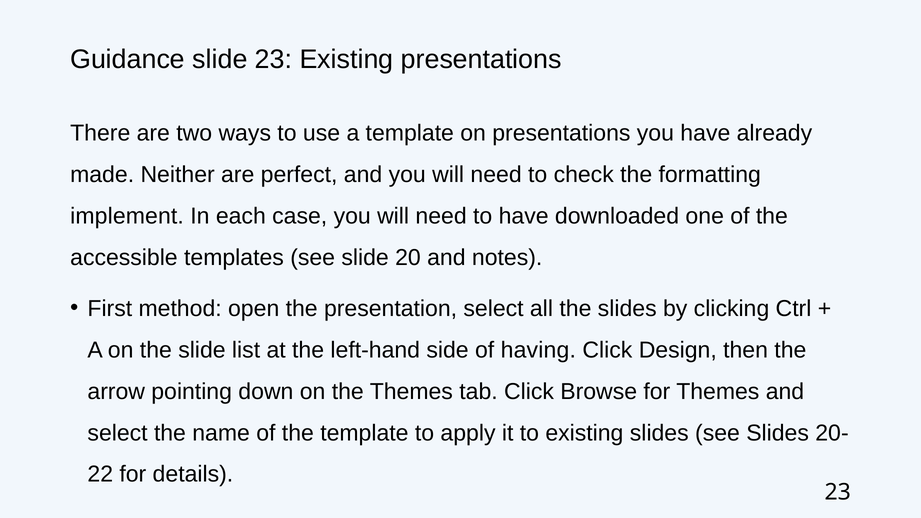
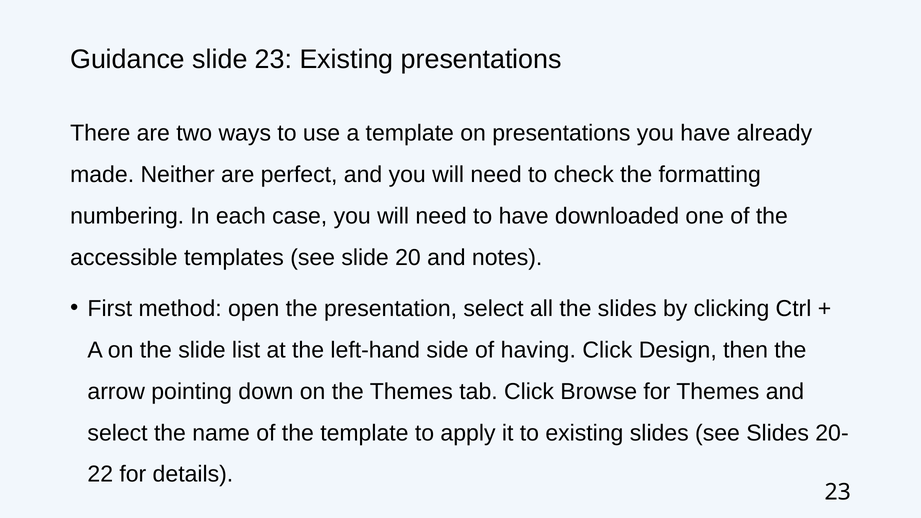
implement: implement -> numbering
